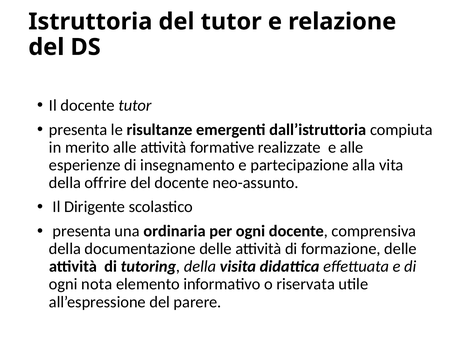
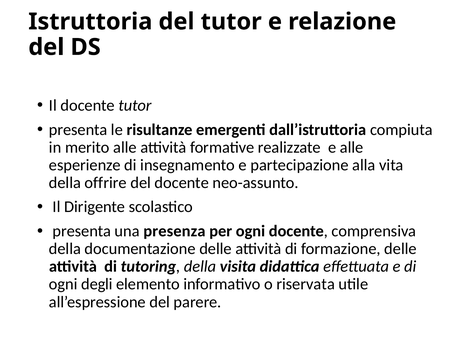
ordinaria: ordinaria -> presenza
nota: nota -> degli
